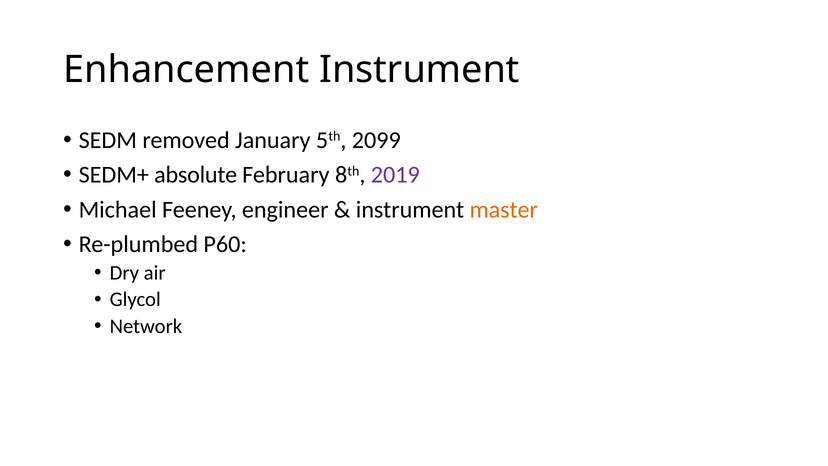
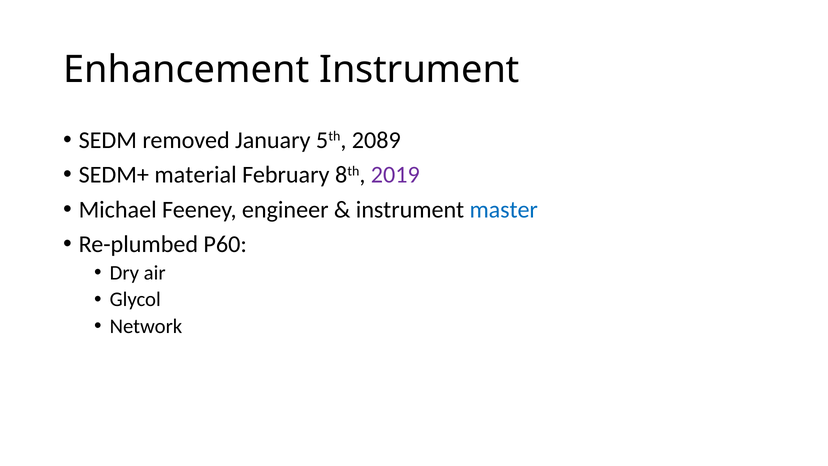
2099: 2099 -> 2089
absolute: absolute -> material
master colour: orange -> blue
